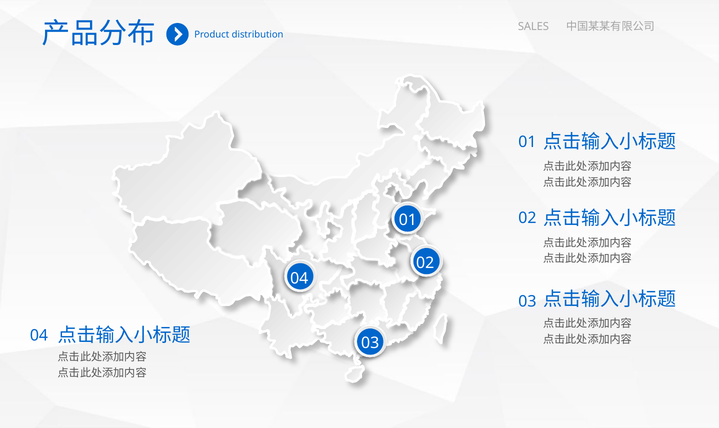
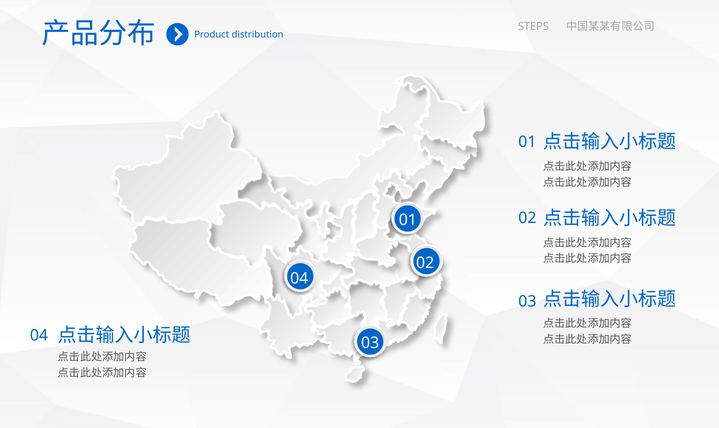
SALES: SALES -> STEPS
